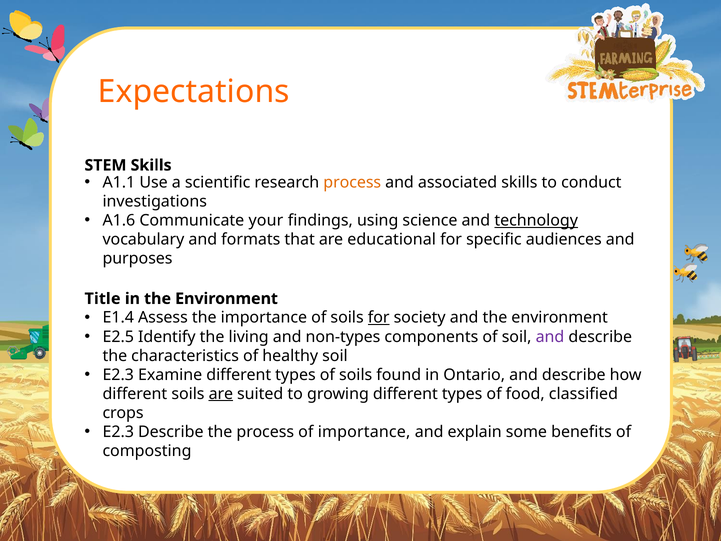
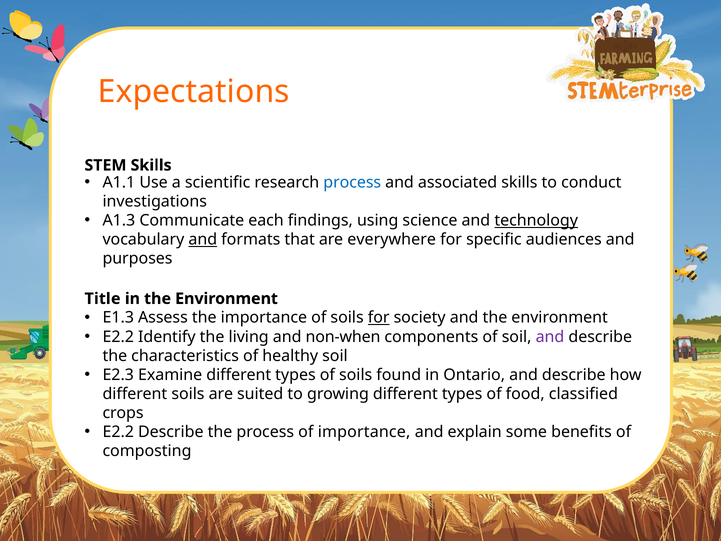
process at (352, 182) colour: orange -> blue
A1.6: A1.6 -> A1.3
your: your -> each
and at (203, 239) underline: none -> present
educational: educational -> everywhere
E1.4: E1.4 -> E1.3
E2.5 at (118, 337): E2.5 -> E2.2
non-types: non-types -> non-when
are at (221, 394) underline: present -> none
E2.3 at (118, 432): E2.3 -> E2.2
